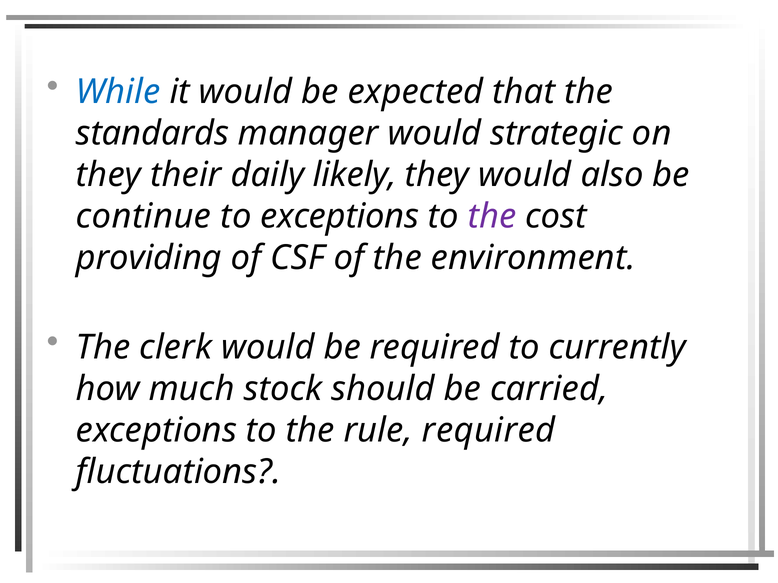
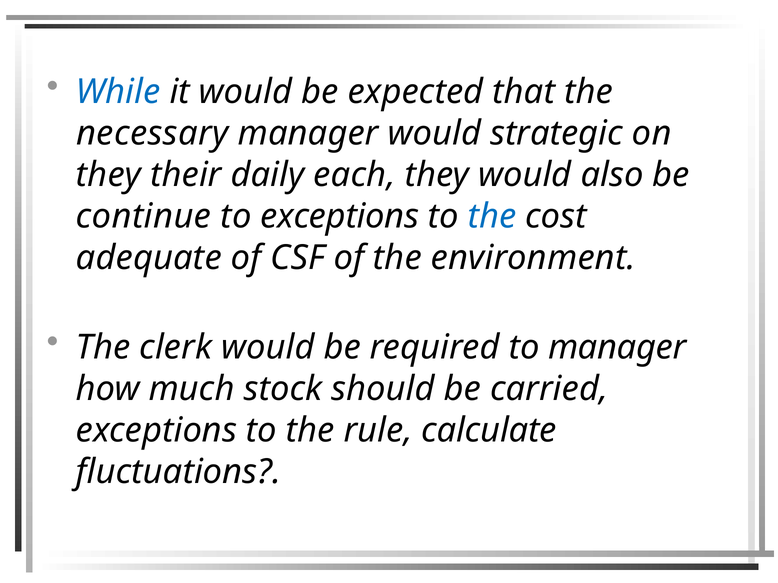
standards: standards -> necessary
likely: likely -> each
the at (492, 216) colour: purple -> blue
providing: providing -> adequate
to currently: currently -> manager
rule required: required -> calculate
